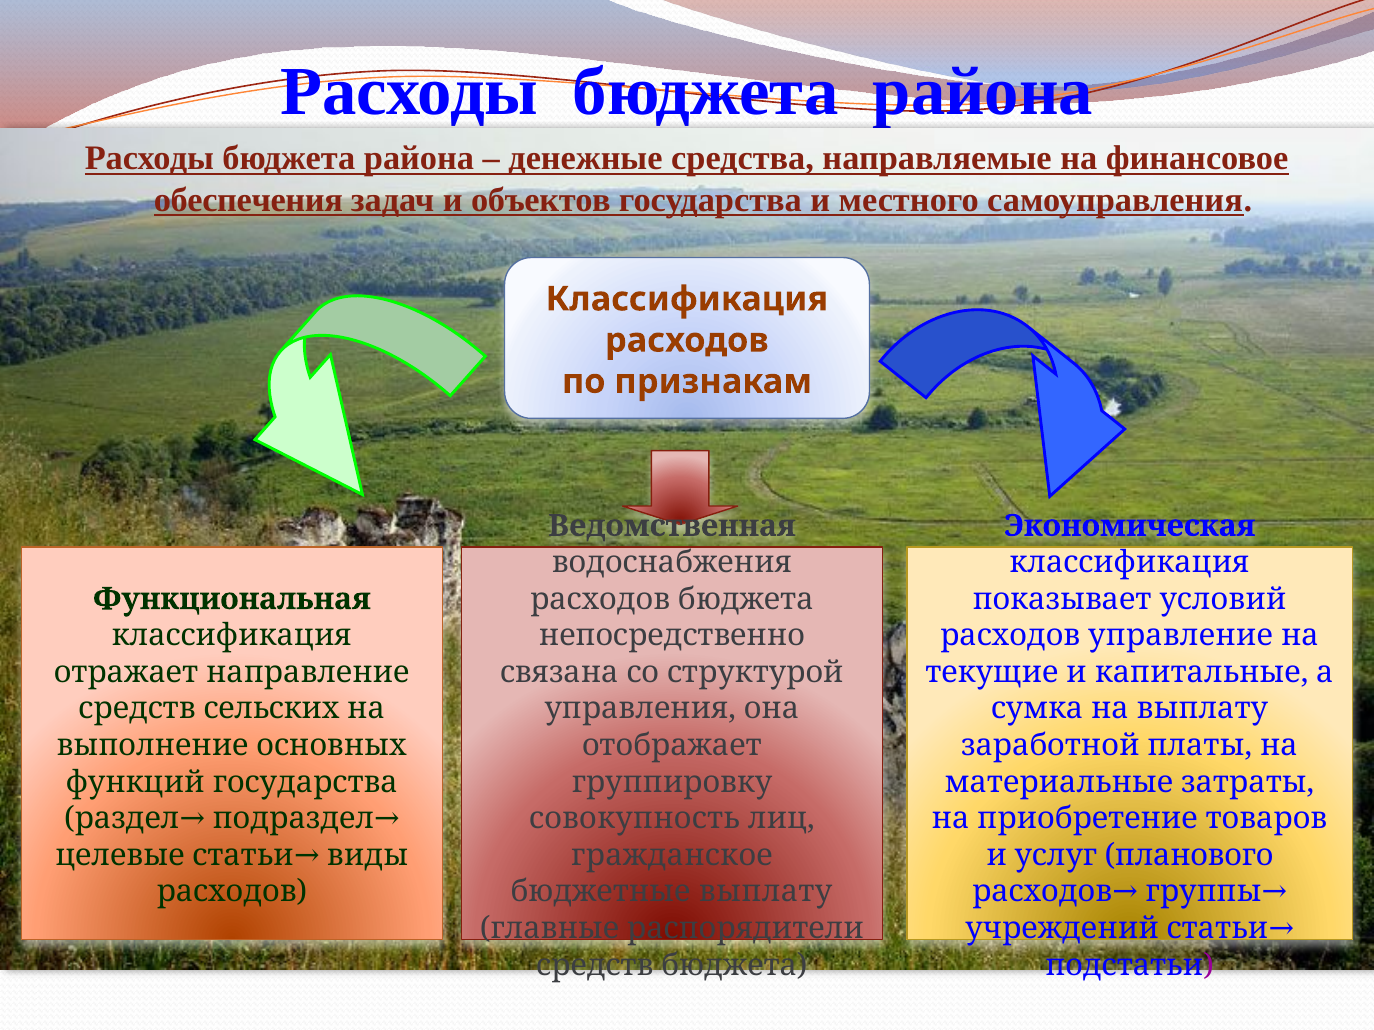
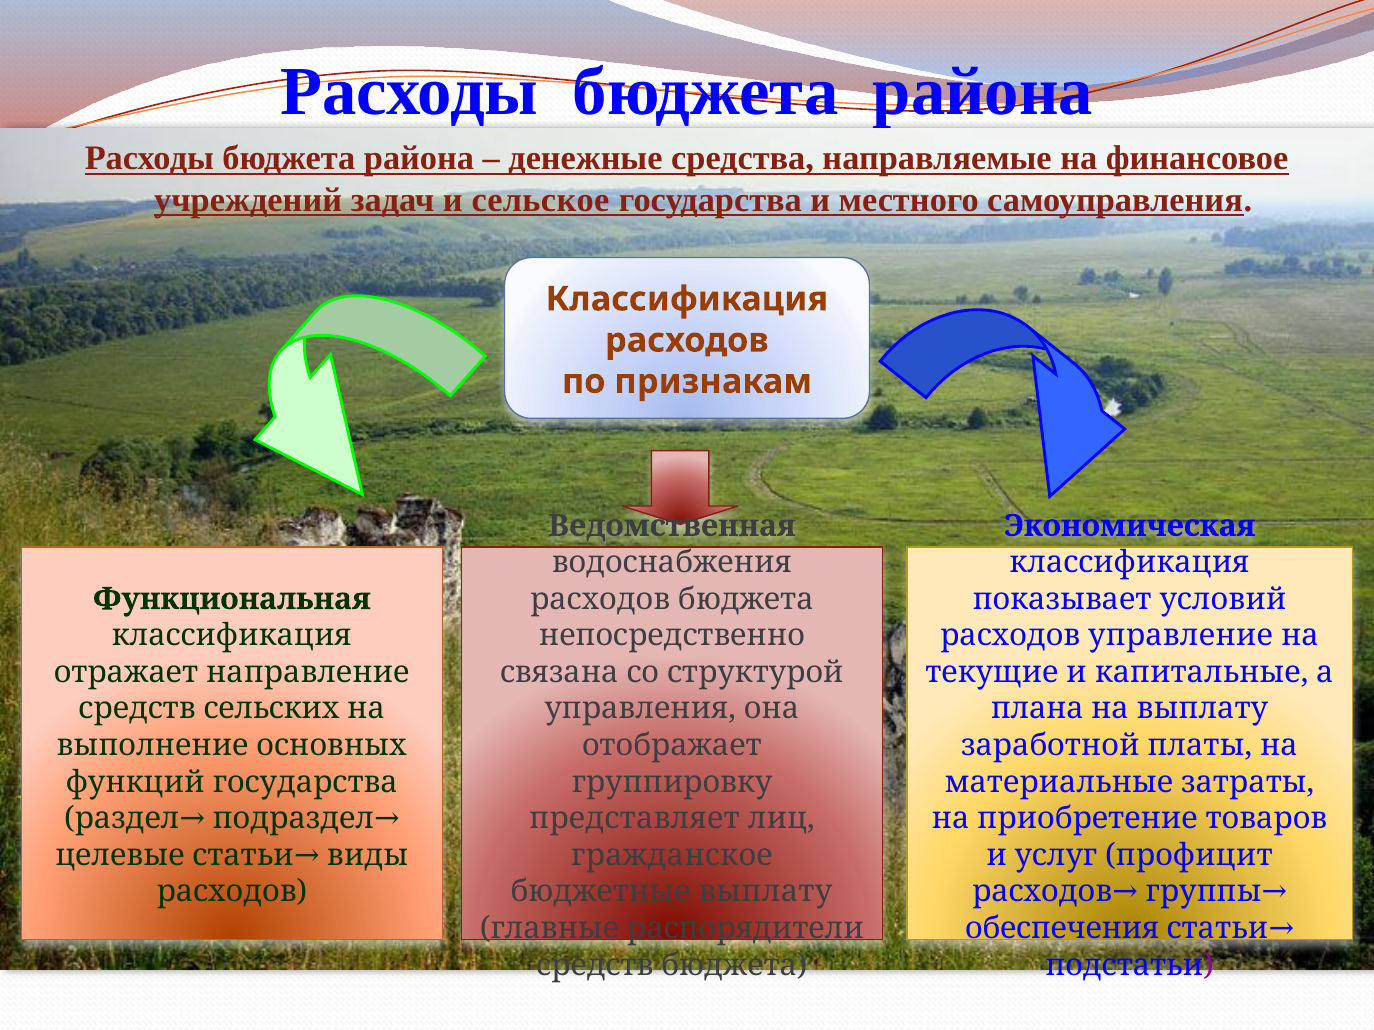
обеспечения: обеспечения -> учреждений
объектов: объектов -> сельское
сумка: сумка -> плана
совокупность: совокупность -> представляет
планового: планового -> профицит
учреждений: учреждений -> обеспечения
